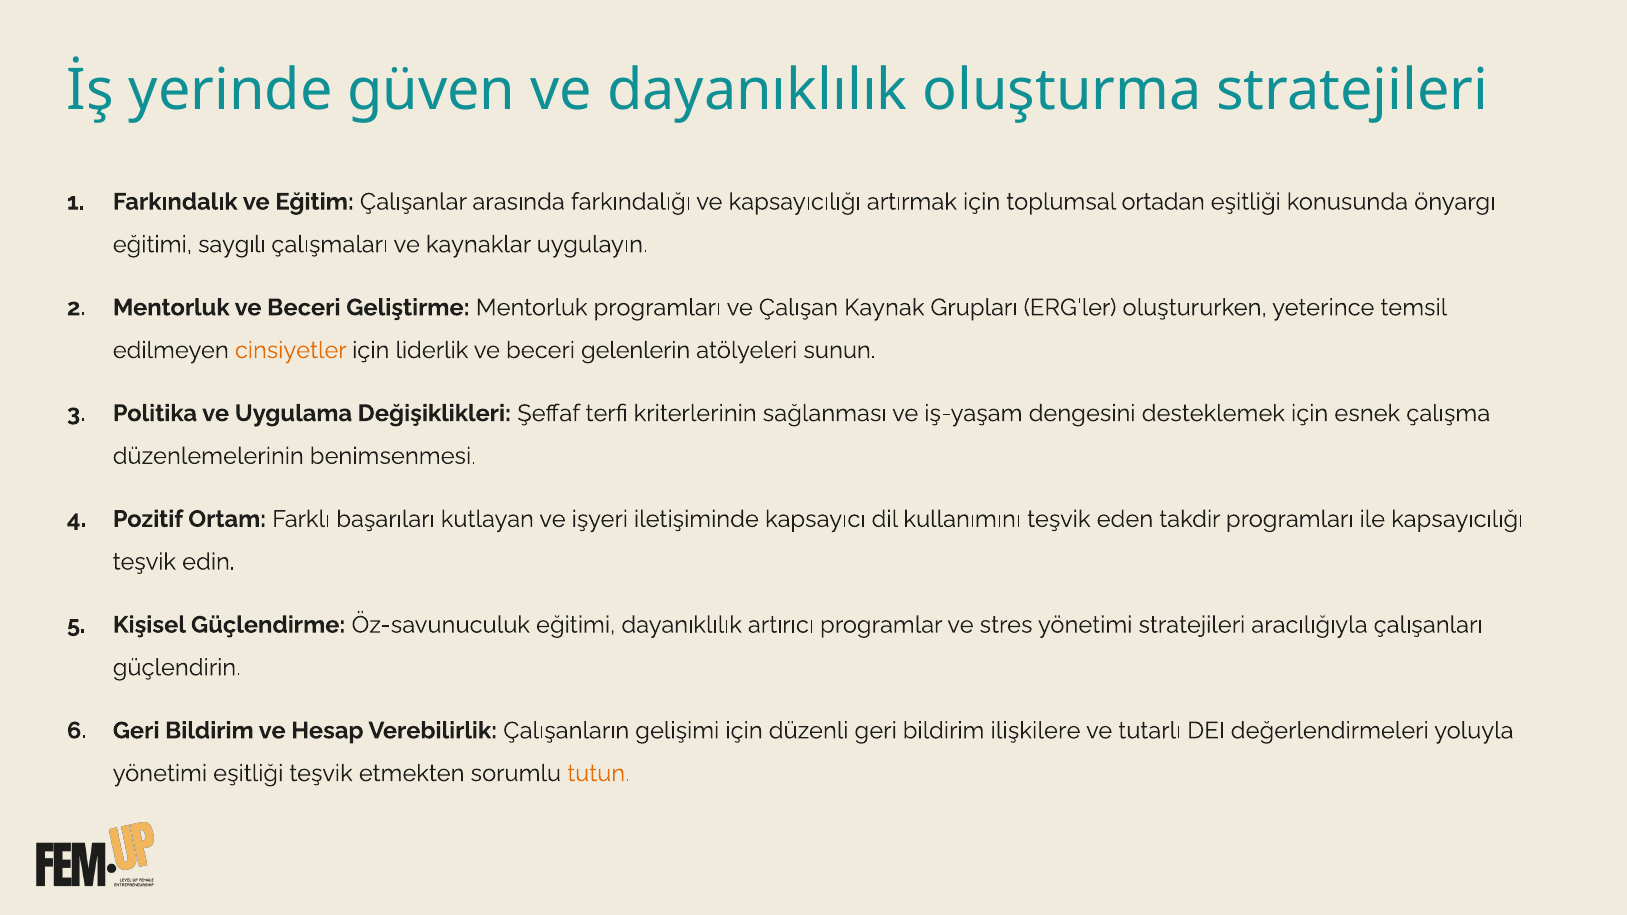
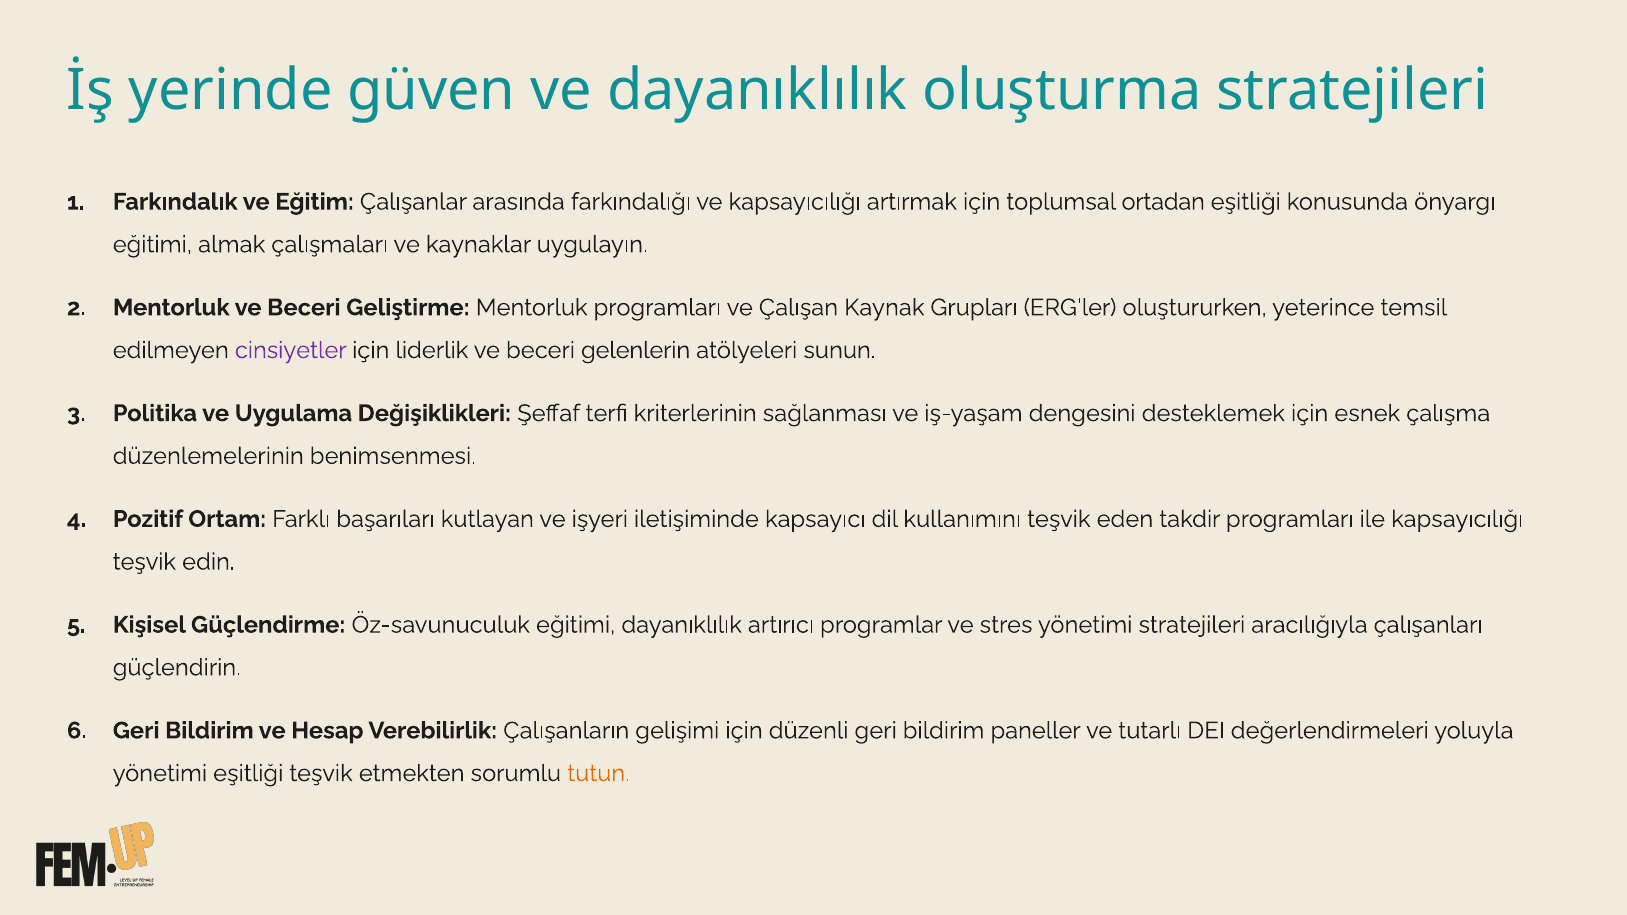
saygılı: saygılı -> almak
cinsiyetler colour: orange -> purple
ilişkilere: ilişkilere -> paneller
